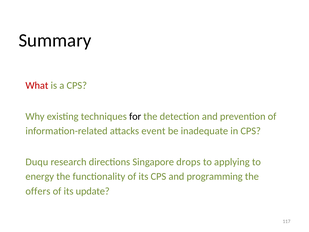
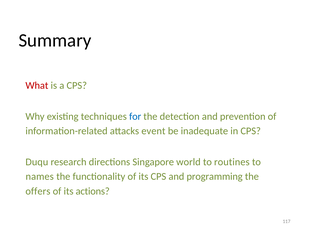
for colour: black -> blue
drops: drops -> world
applying: applying -> routines
energy: energy -> names
update: update -> actions
